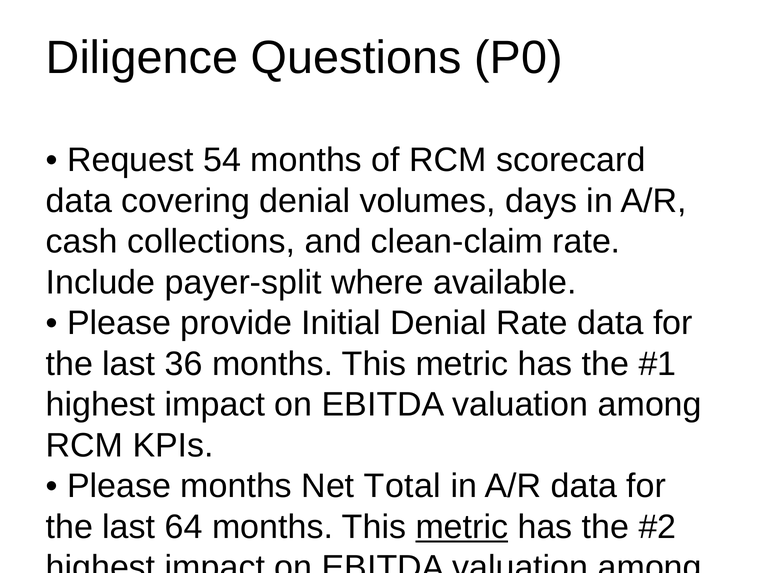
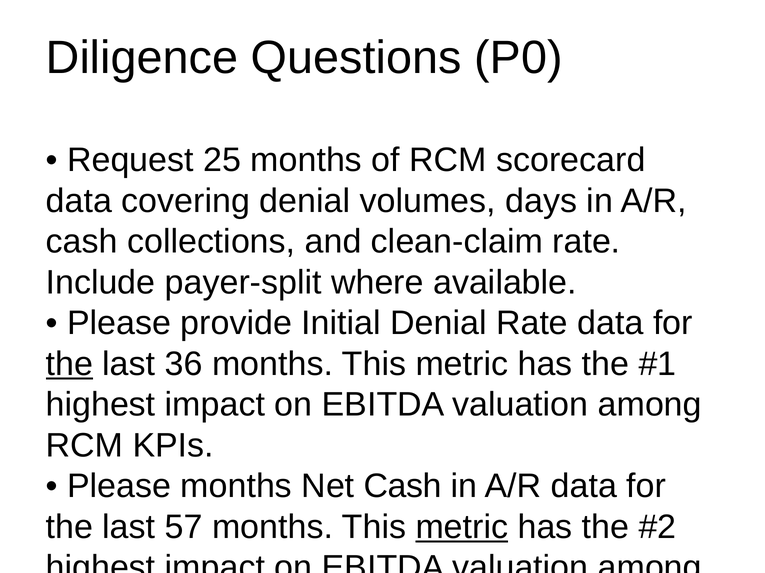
54: 54 -> 25
the at (69, 364) underline: none -> present
Net Total: Total -> Cash
64: 64 -> 57
